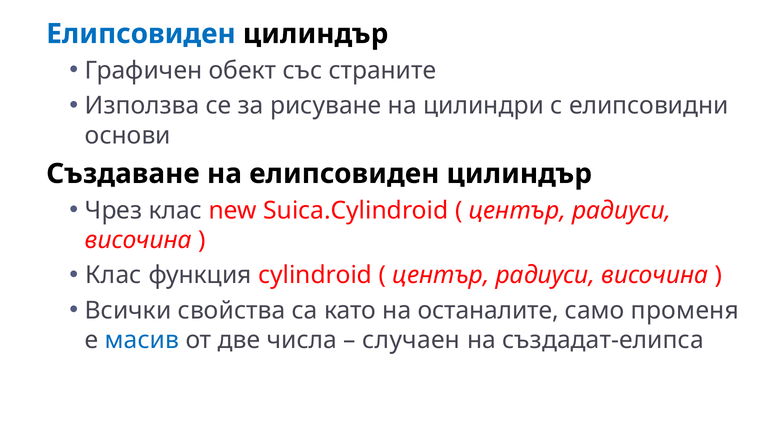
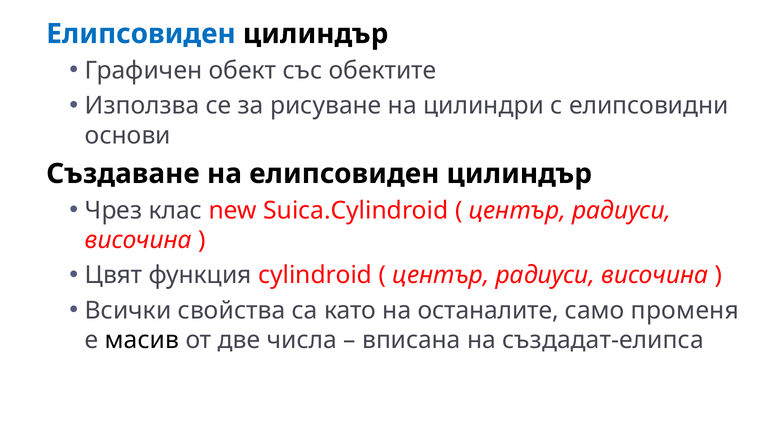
страните: страните -> обектите
Клас at (113, 275): Клас -> Цвят
масив colour: blue -> black
случаен: случаен -> вписана
